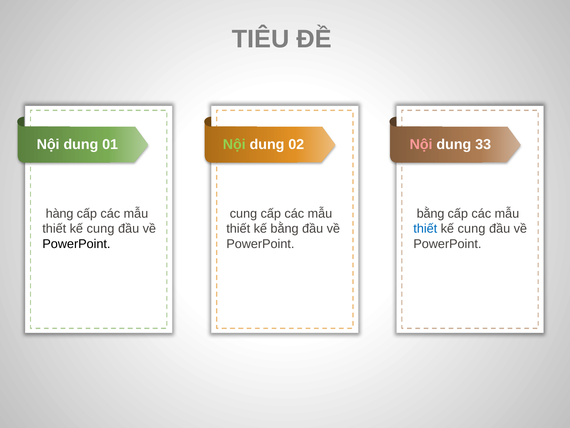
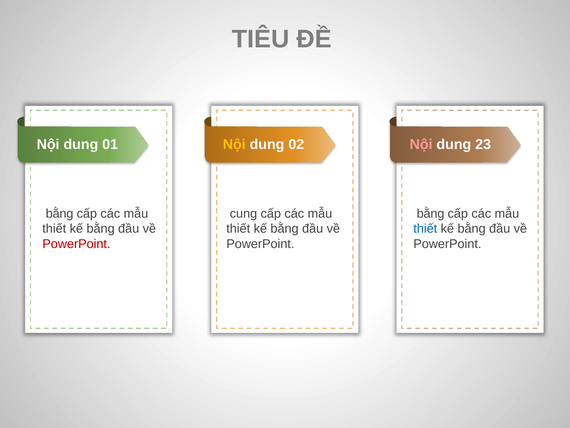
Nội at (234, 144) colour: light green -> yellow
33: 33 -> 23
hàng at (60, 213): hàng -> bằng
cung at (101, 228): cung -> bằng
cung at (472, 228): cung -> bằng
PowerPoint at (76, 244) colour: black -> red
